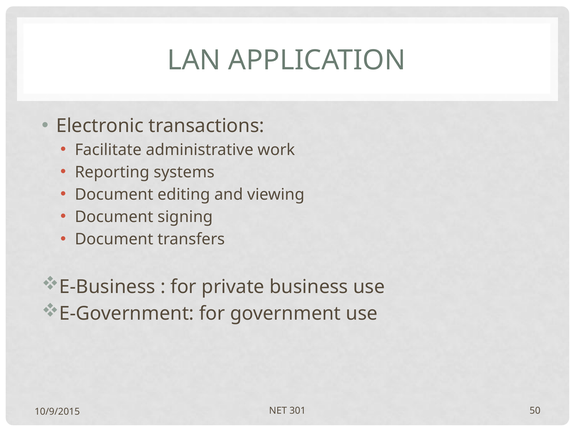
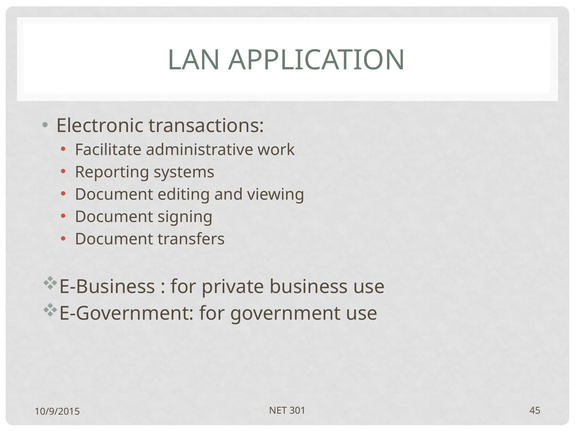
50: 50 -> 45
